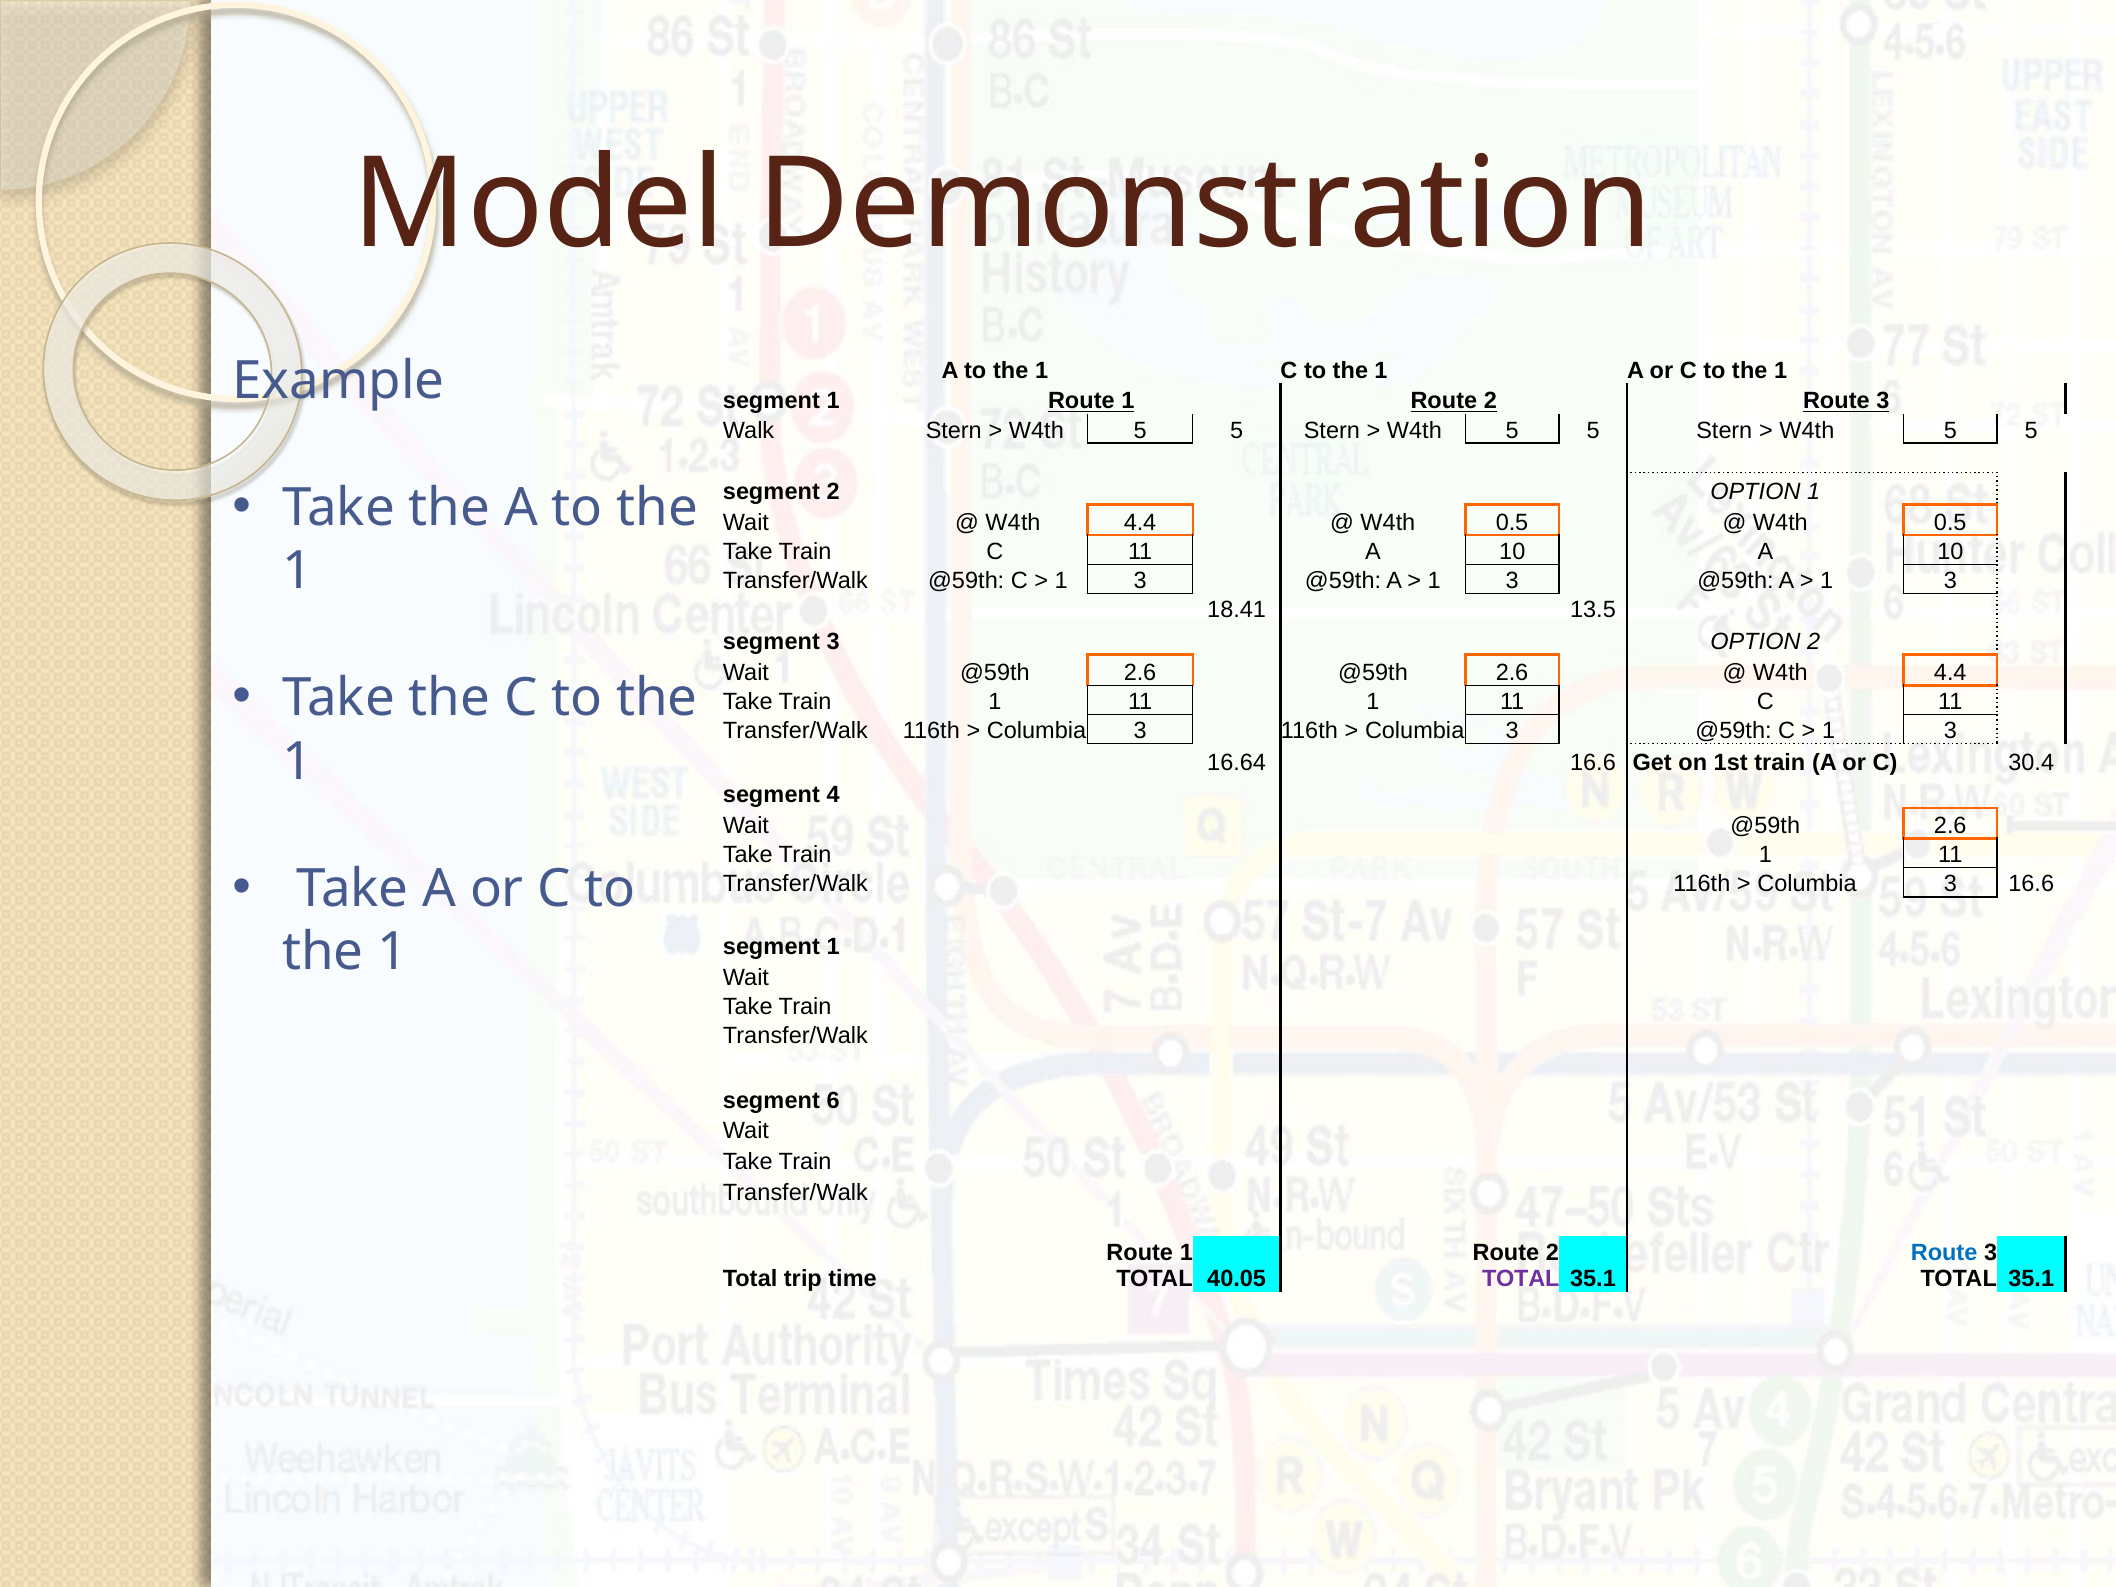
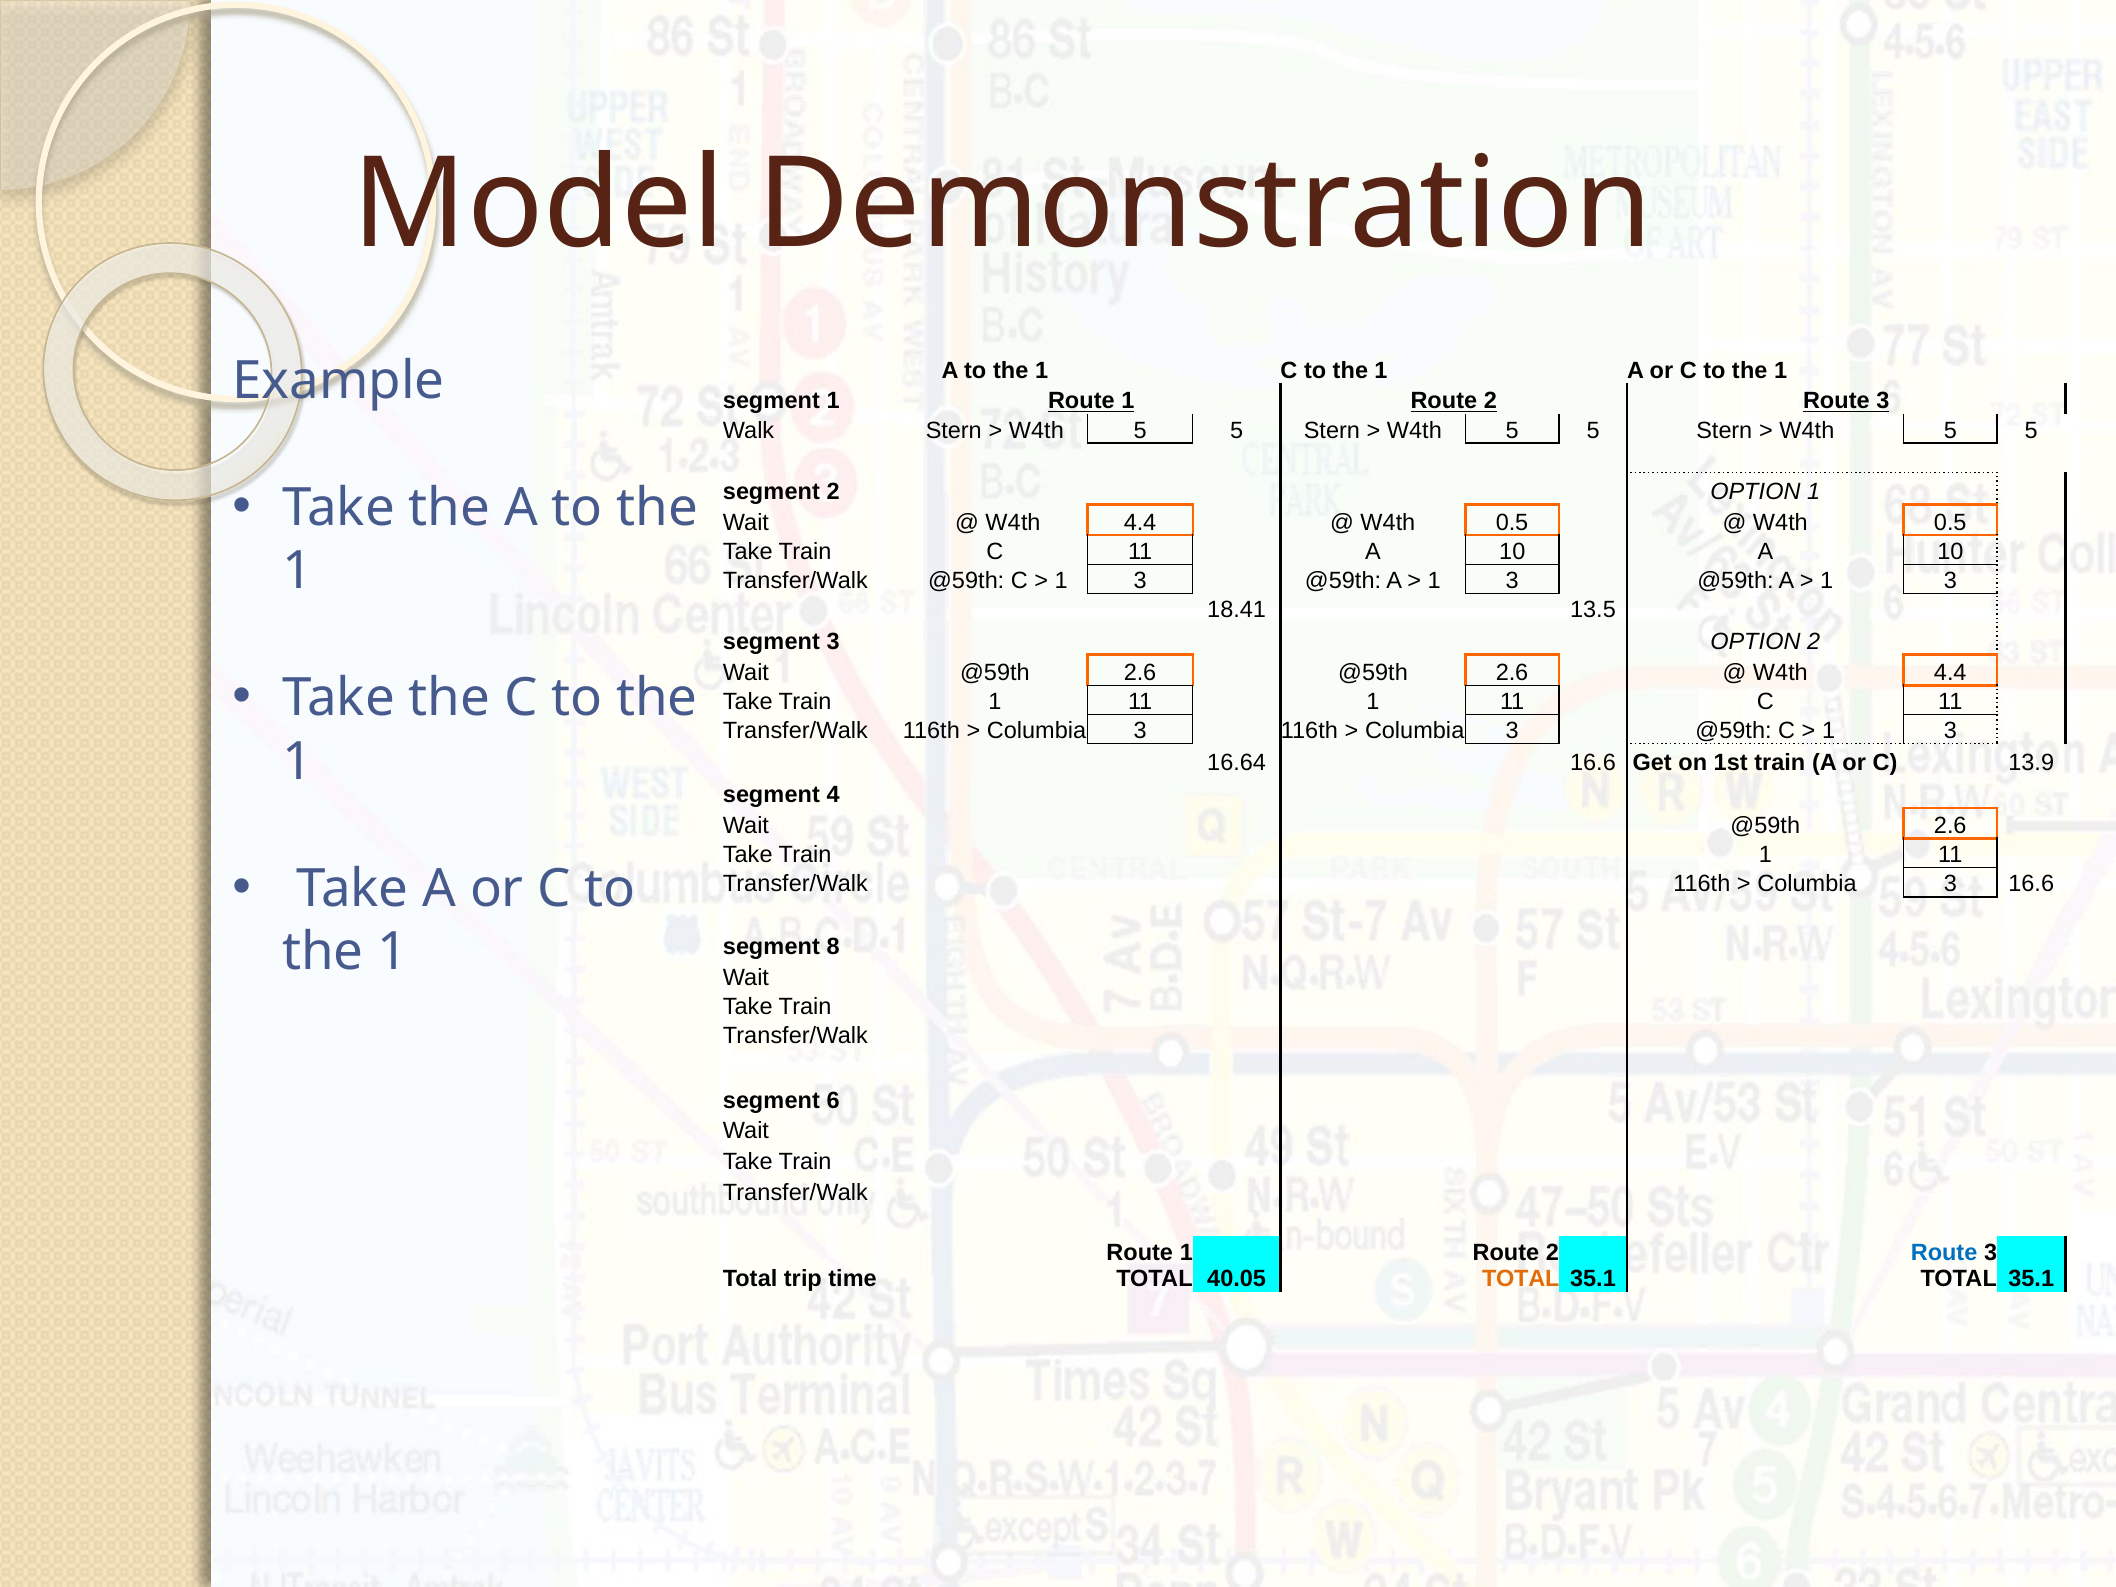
30.4: 30.4 -> 13.9
1 at (833, 947): 1 -> 8
TOTAL at (1521, 1279) colour: purple -> orange
